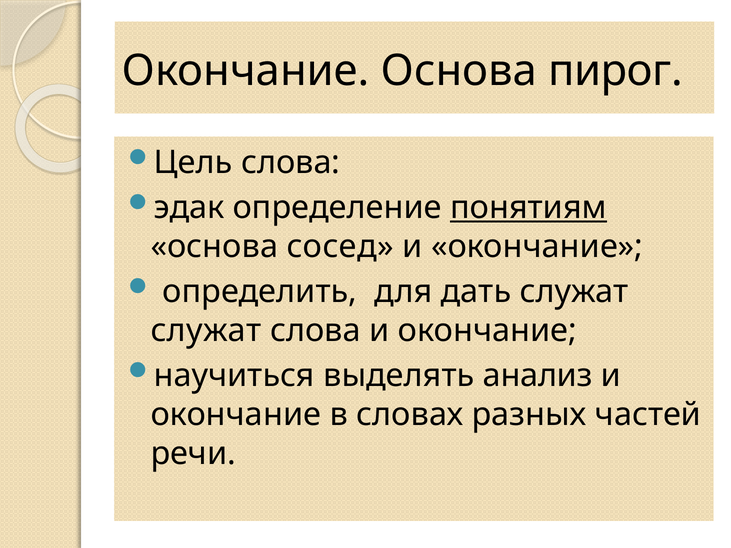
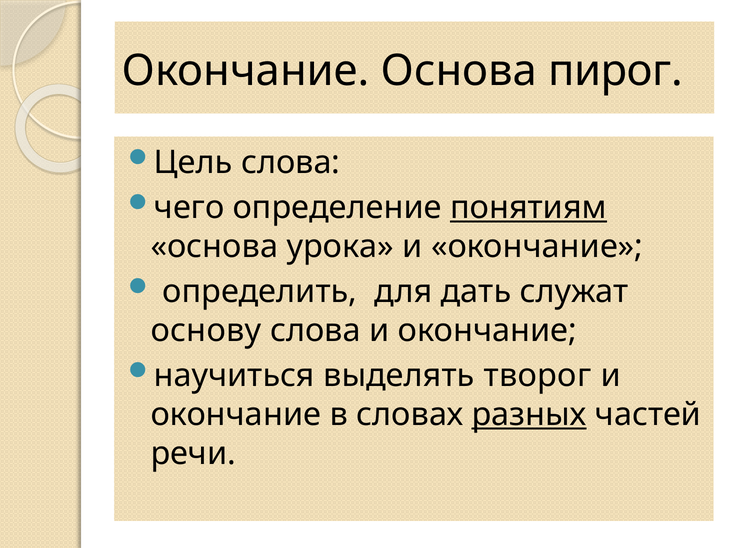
эдак: эдак -> чего
сосед: сосед -> урока
служат at (206, 331): служат -> основу
анализ: анализ -> творог
разных underline: none -> present
